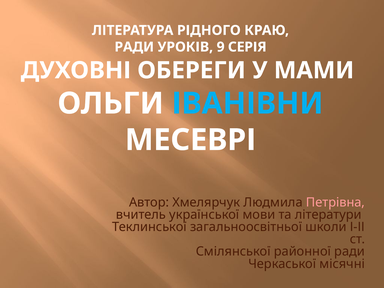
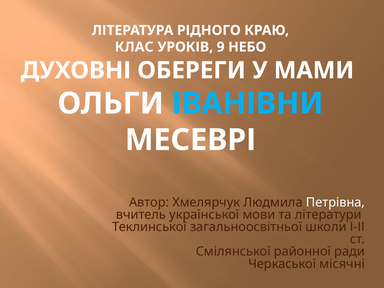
РАДИ at (134, 47): РАДИ -> КЛАС
СЕРІЯ: СЕРІЯ -> НЕБО
Петрівна colour: pink -> white
